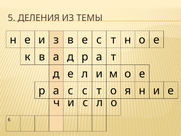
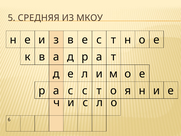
ДЕЛЕНИЯ: ДЕЛЕНИЯ -> СРЕДНЯЯ
ТЕМЫ: ТЕМЫ -> МКОУ
